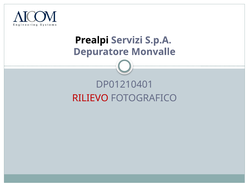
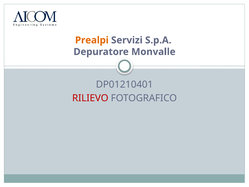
Prealpi colour: black -> orange
